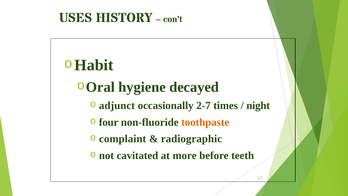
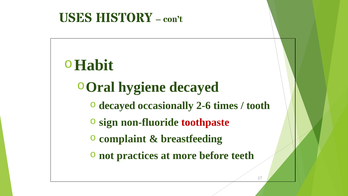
adjunct at (117, 105): adjunct -> decayed
2-7: 2-7 -> 2-6
night: night -> tooth
four: four -> sign
toothpaste colour: orange -> red
radiographic: radiographic -> breastfeeding
cavitated: cavitated -> practices
